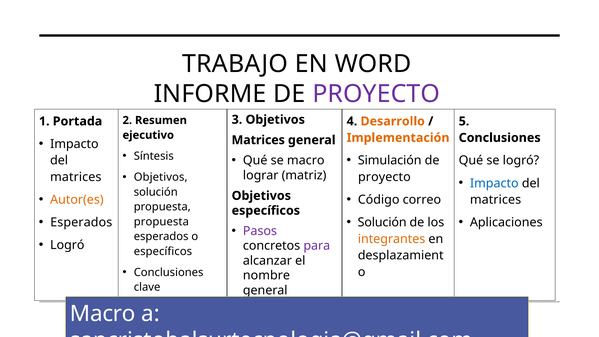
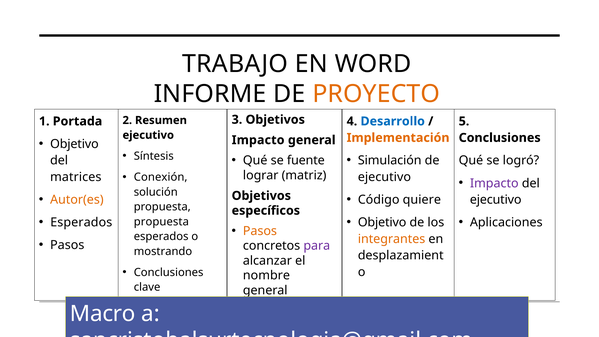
PROYECTO at (376, 94) colour: purple -> orange
Desarrollo colour: orange -> blue
Impacto at (74, 144): Impacto -> Objetivo
Matrices at (258, 140): Matrices -> Impacto
se macro: macro -> fuente
Objetivos at (161, 177): Objetivos -> Conexión
proyecto at (384, 177): proyecto -> ejecutivo
Impacto at (494, 183) colour: blue -> purple
correo: correo -> quiere
matrices at (496, 200): matrices -> ejecutivo
Solución at (382, 222): Solución -> Objetivo
Pasos at (260, 231) colour: purple -> orange
Logró at (67, 245): Logró -> Pasos
específicos at (163, 251): específicos -> mostrando
